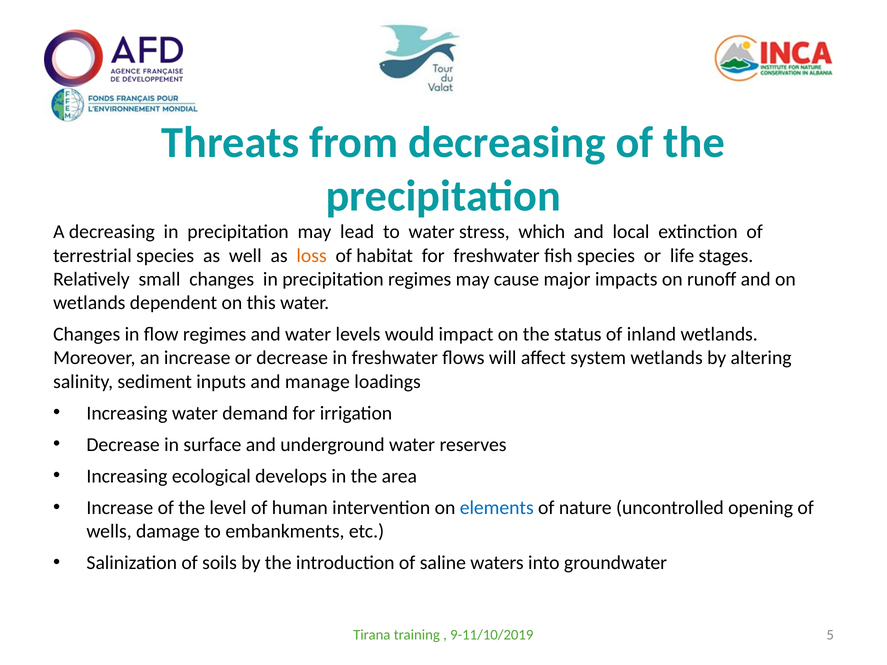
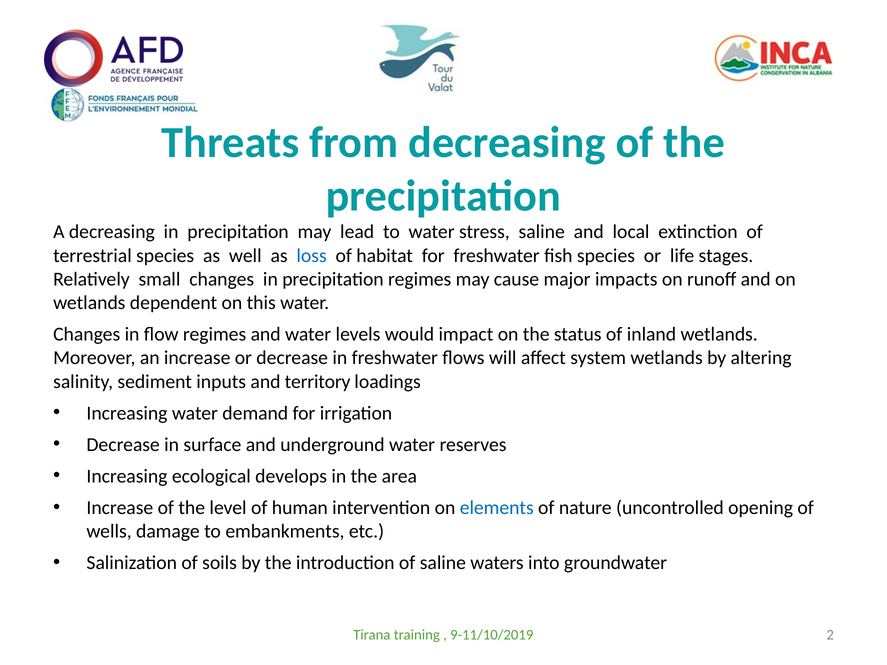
stress which: which -> saline
loss colour: orange -> blue
manage: manage -> territory
5: 5 -> 2
